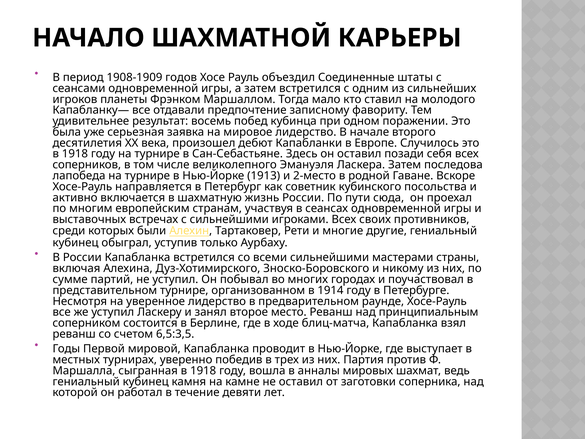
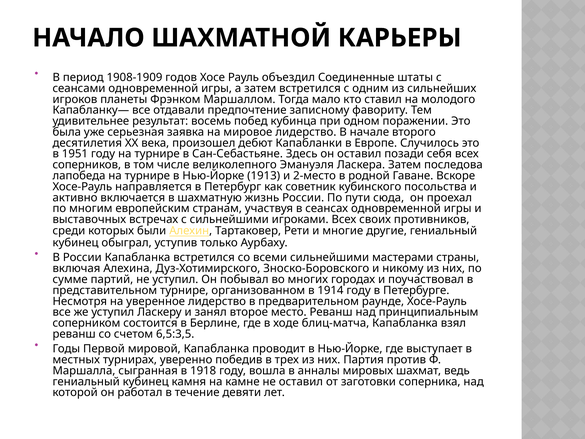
1918 at (75, 154): 1918 -> 1951
